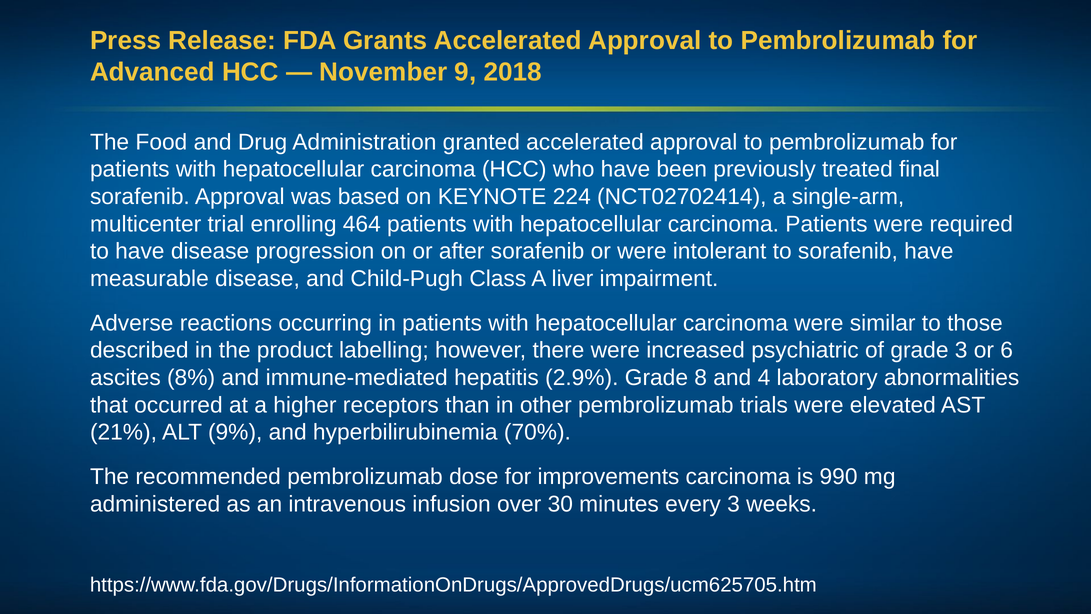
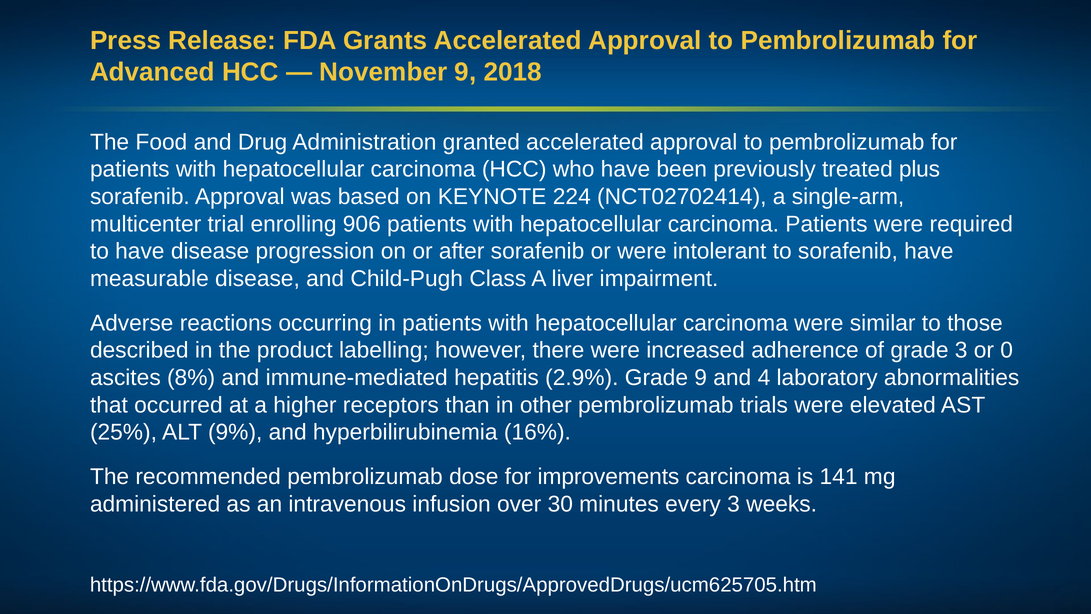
final: final -> plus
464: 464 -> 906
psychiatric: psychiatric -> adherence
6: 6 -> 0
Grade 8: 8 -> 9
21%: 21% -> 25%
70%: 70% -> 16%
990: 990 -> 141
